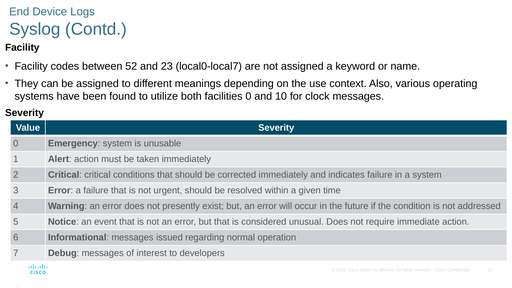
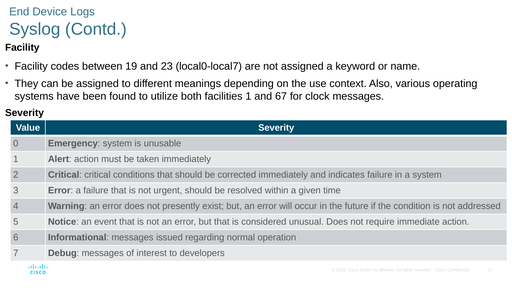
52: 52 -> 19
facilities 0: 0 -> 1
10: 10 -> 67
